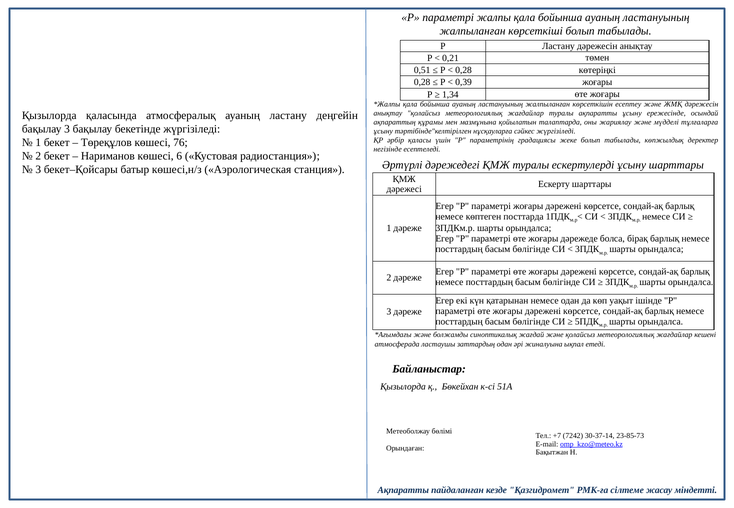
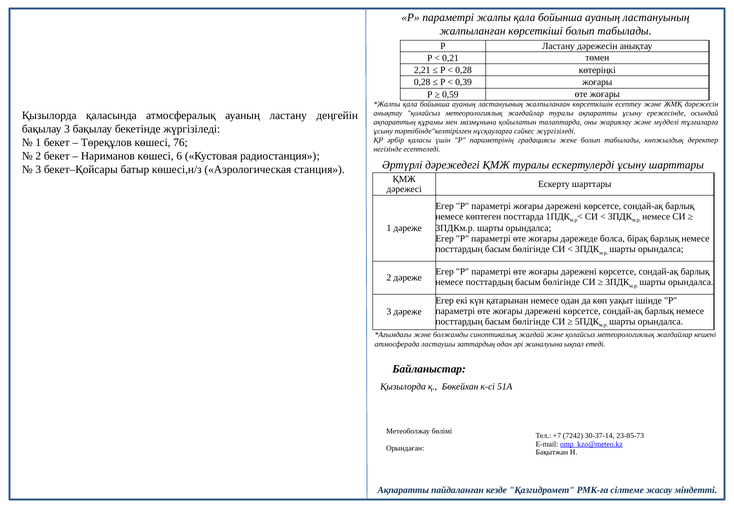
0,51: 0,51 -> 2,21
1,34: 1,34 -> 0,59
